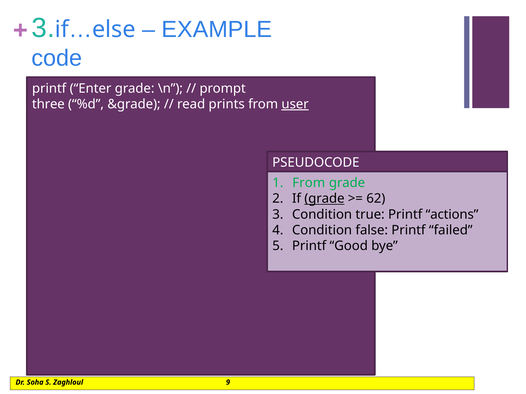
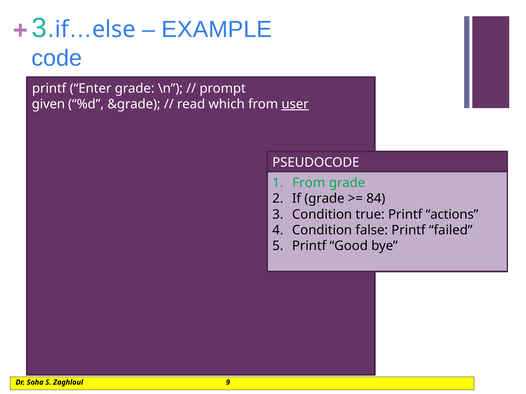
three: three -> given
prints: prints -> which
grade at (324, 199) underline: present -> none
62: 62 -> 84
